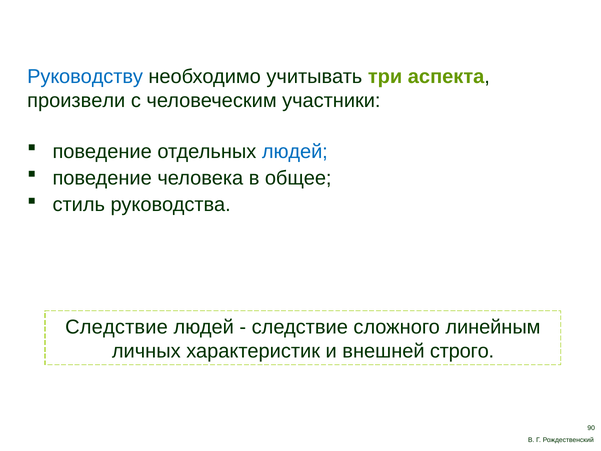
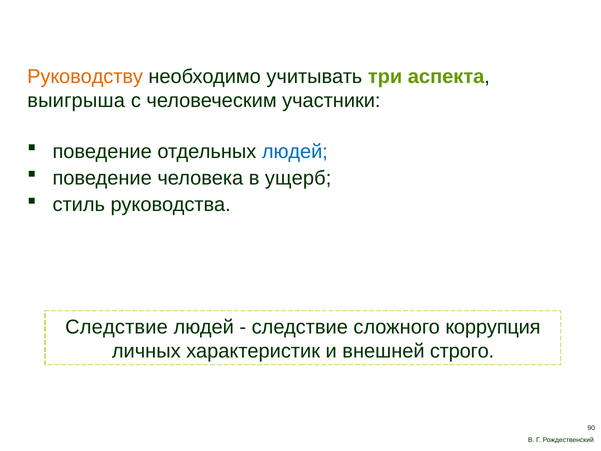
Руководству colour: blue -> orange
произвели: произвели -> выигрыша
общее: общее -> ущерб
линейным: линейным -> коррупция
